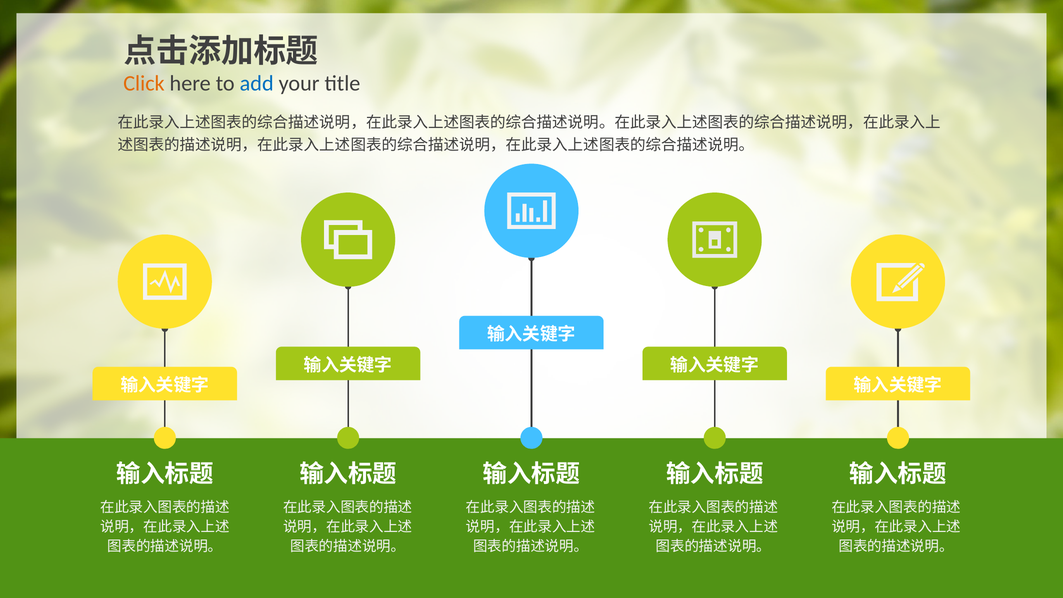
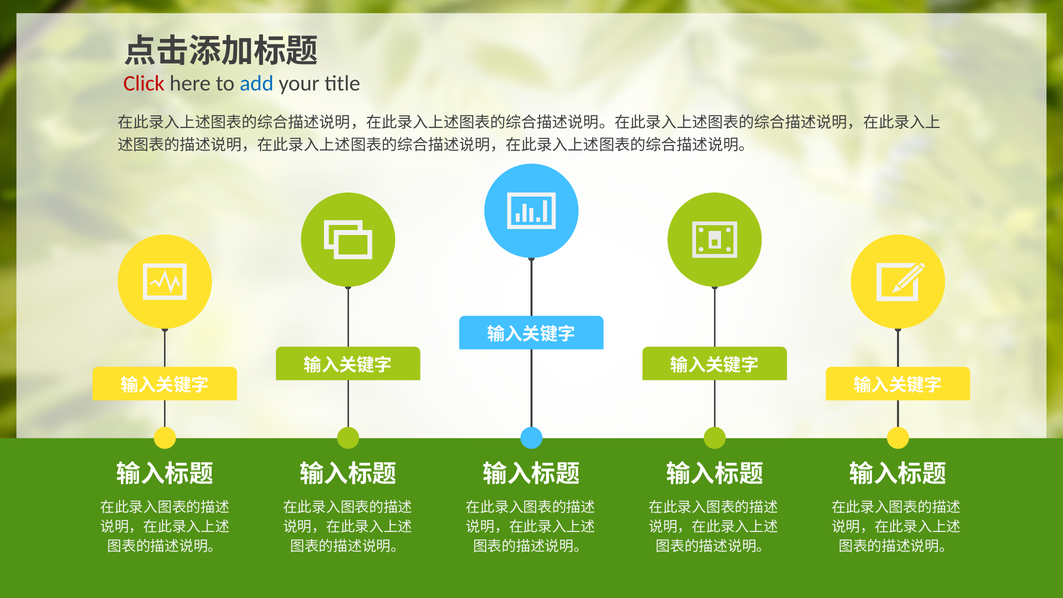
Click colour: orange -> red
